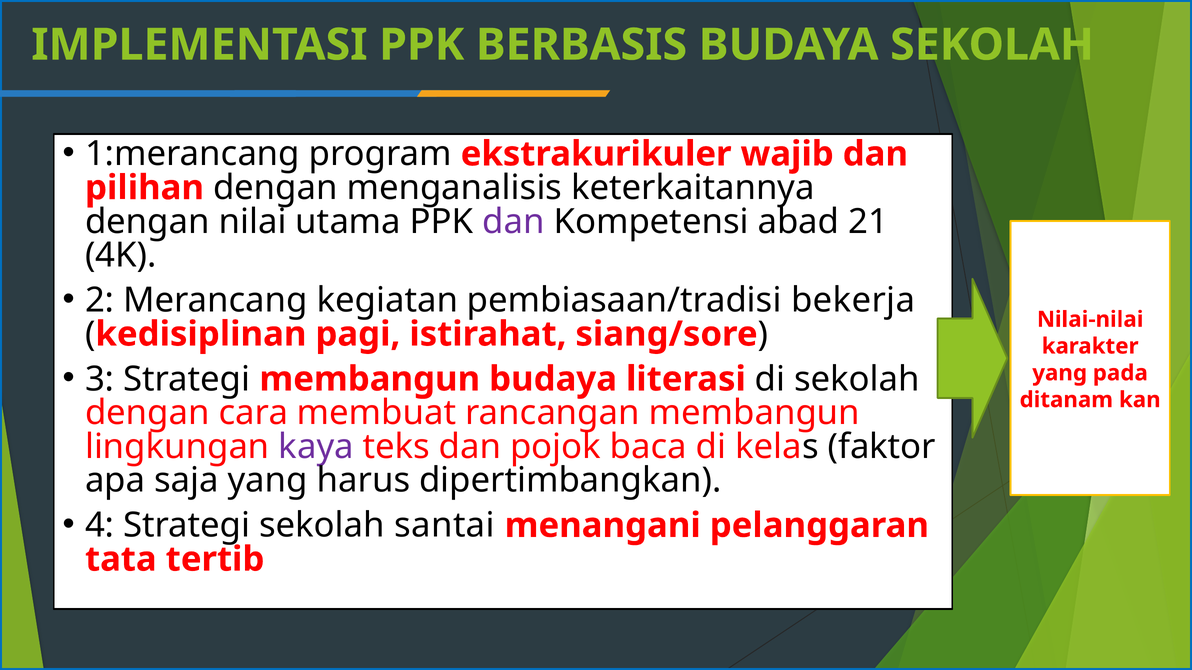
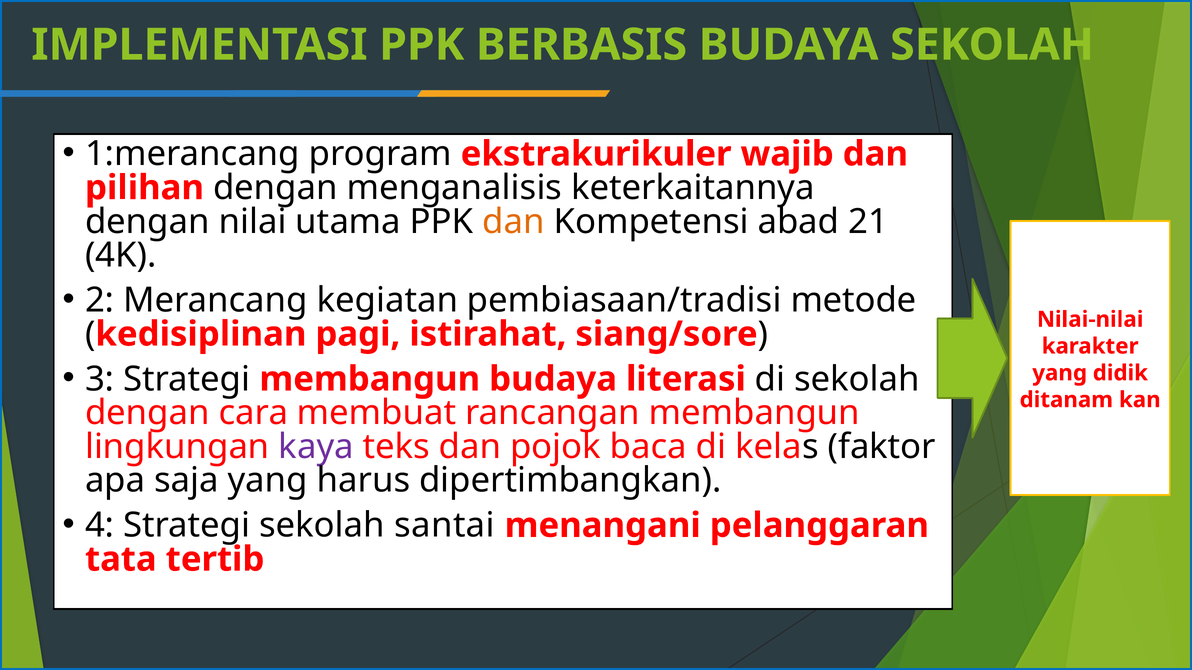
dan at (514, 222) colour: purple -> orange
bekerja: bekerja -> metode
pada: pada -> didik
